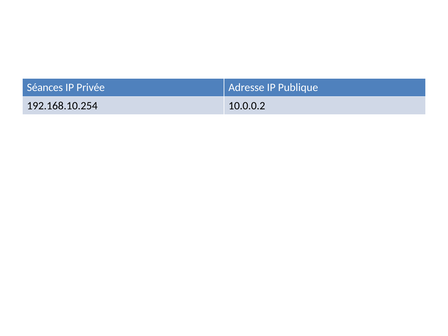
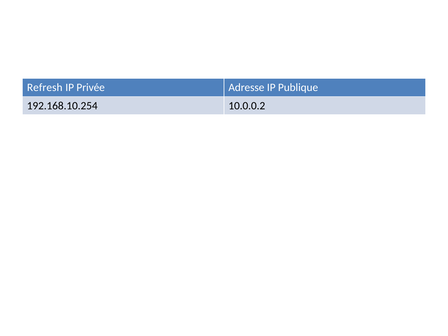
Séances: Séances -> Refresh
